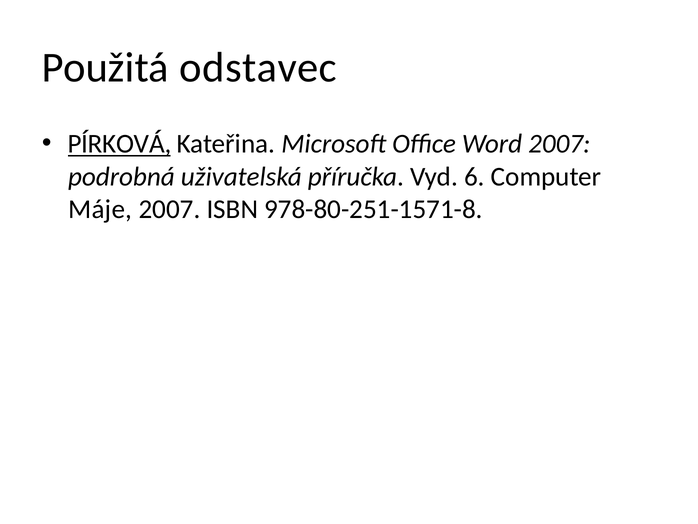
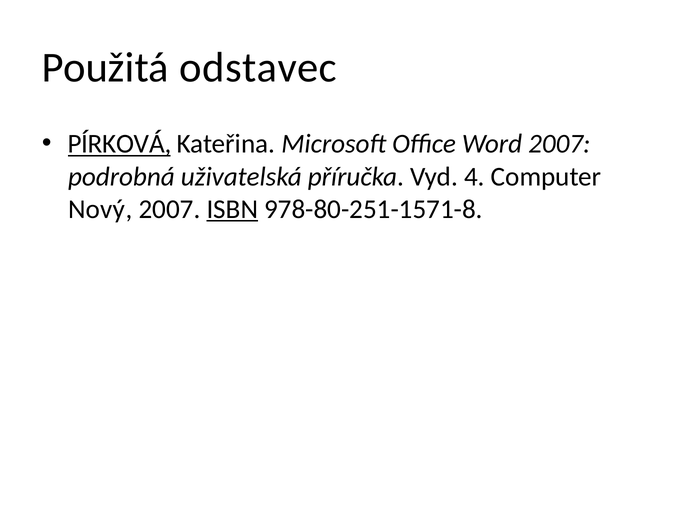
6: 6 -> 4
Máje: Máje -> Nový
ISBN underline: none -> present
